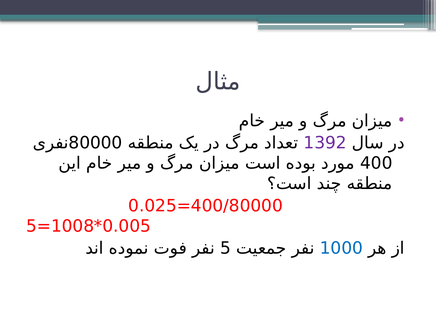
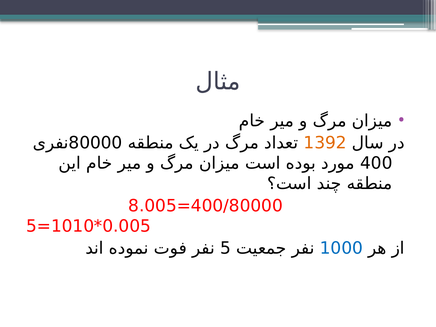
1392 colour: purple -> orange
0.025: 0.025 -> 8.005
1008: 1008 -> 1010
